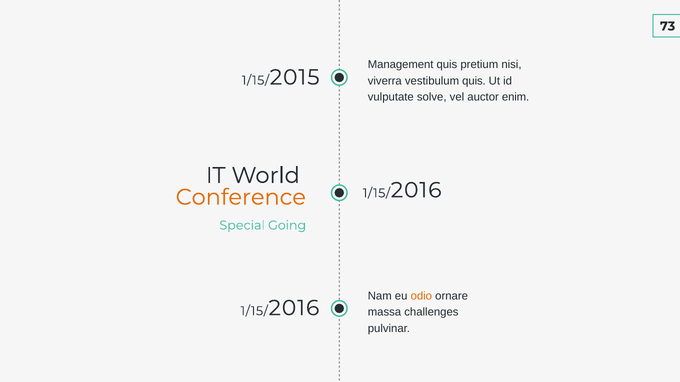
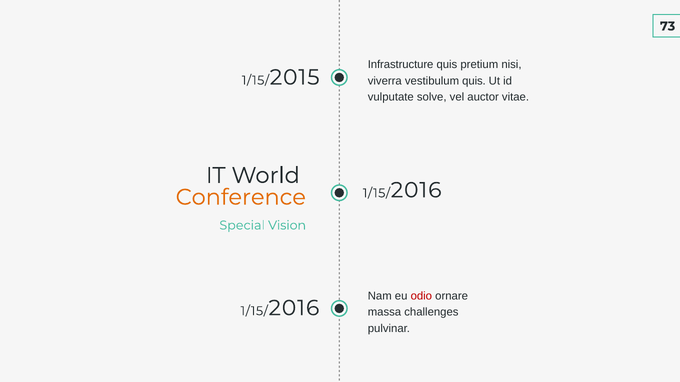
Management: Management -> Infrastructure
enim: enim -> vitae
Going: Going -> Vision
odio colour: orange -> red
